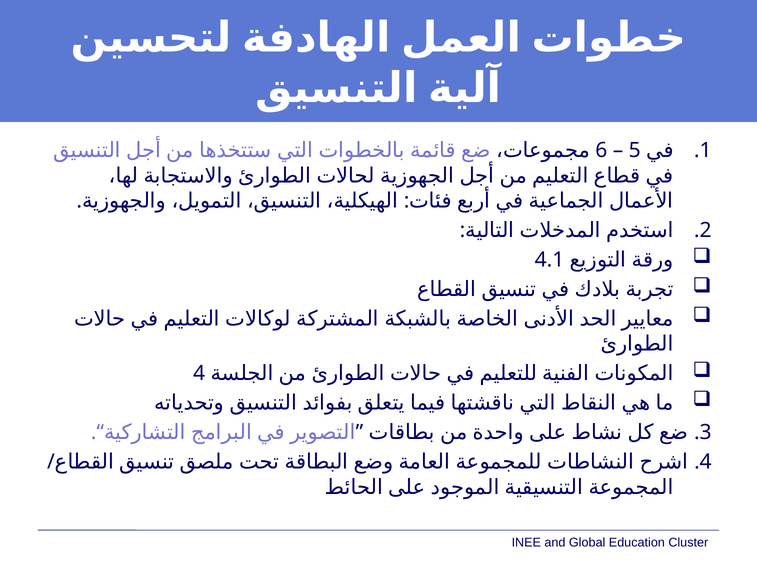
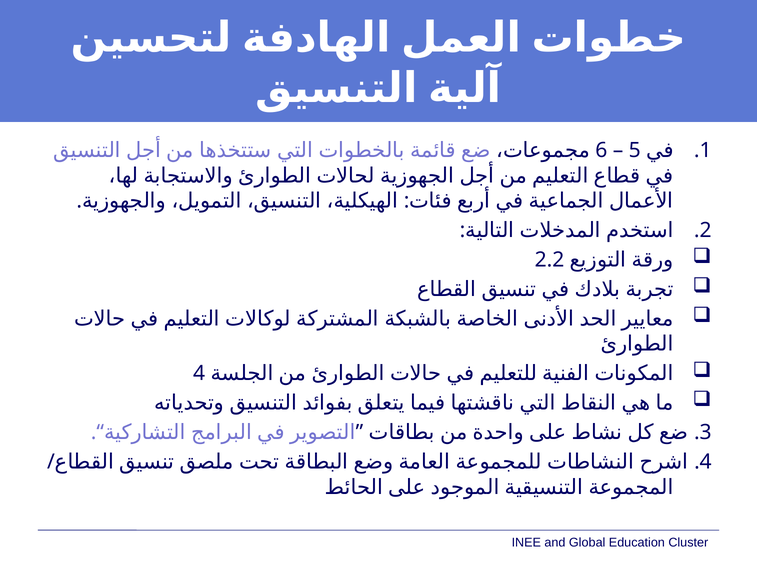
4.1: 4.1 -> 2.2
